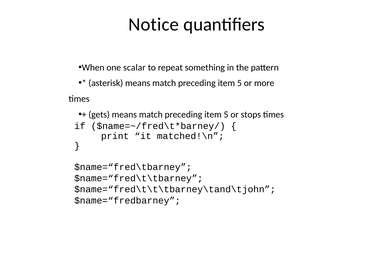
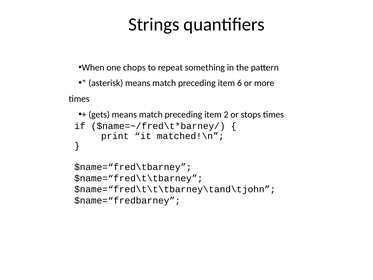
Notice: Notice -> Strings
scalar: scalar -> chops
5 at (239, 83): 5 -> 6
5 at (226, 114): 5 -> 2
